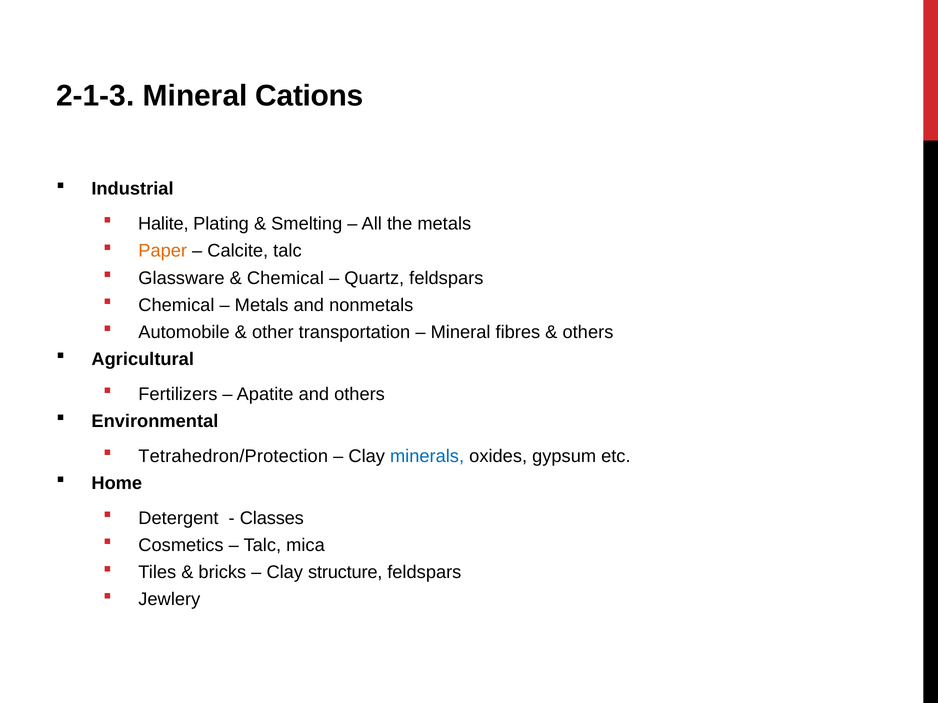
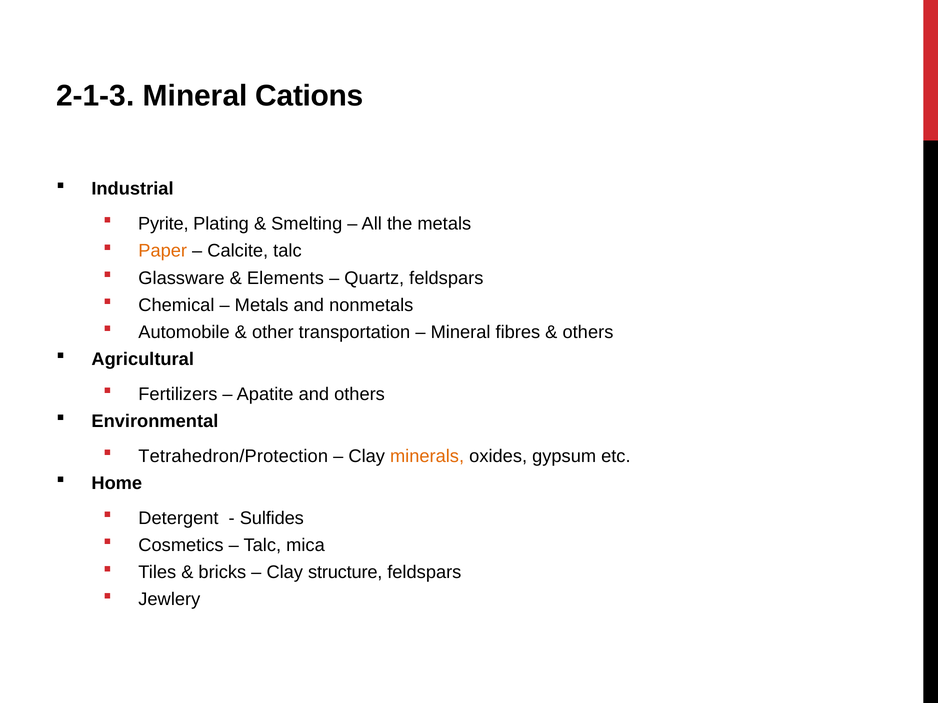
Halite: Halite -> Pyrite
Chemical at (285, 278): Chemical -> Elements
minerals colour: blue -> orange
Classes: Classes -> Sulfides
